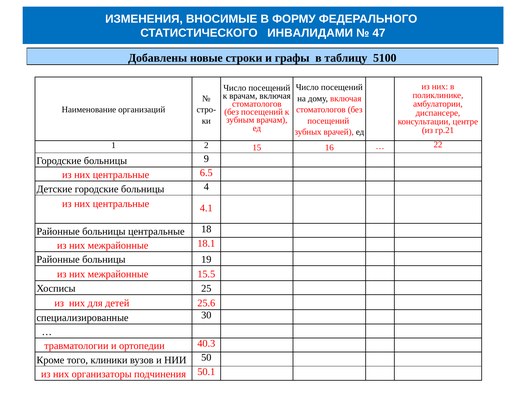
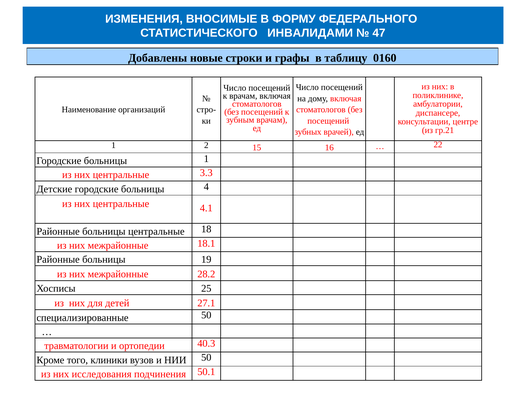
5100: 5100 -> 0160
больницы 9: 9 -> 1
6.5: 6.5 -> 3.3
15.5: 15.5 -> 28.2
25.6: 25.6 -> 27.1
специализированные 30: 30 -> 50
организаторы: организаторы -> исследования
